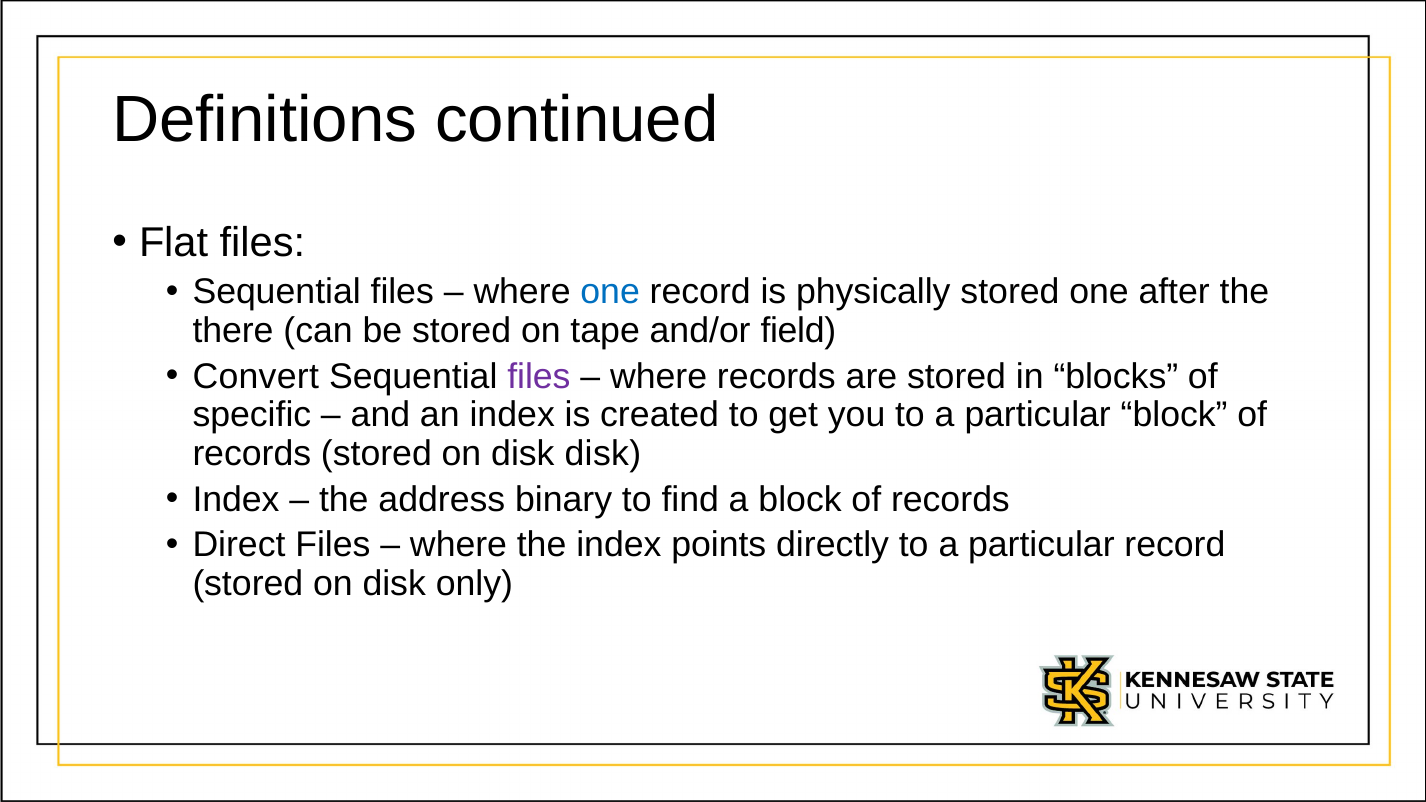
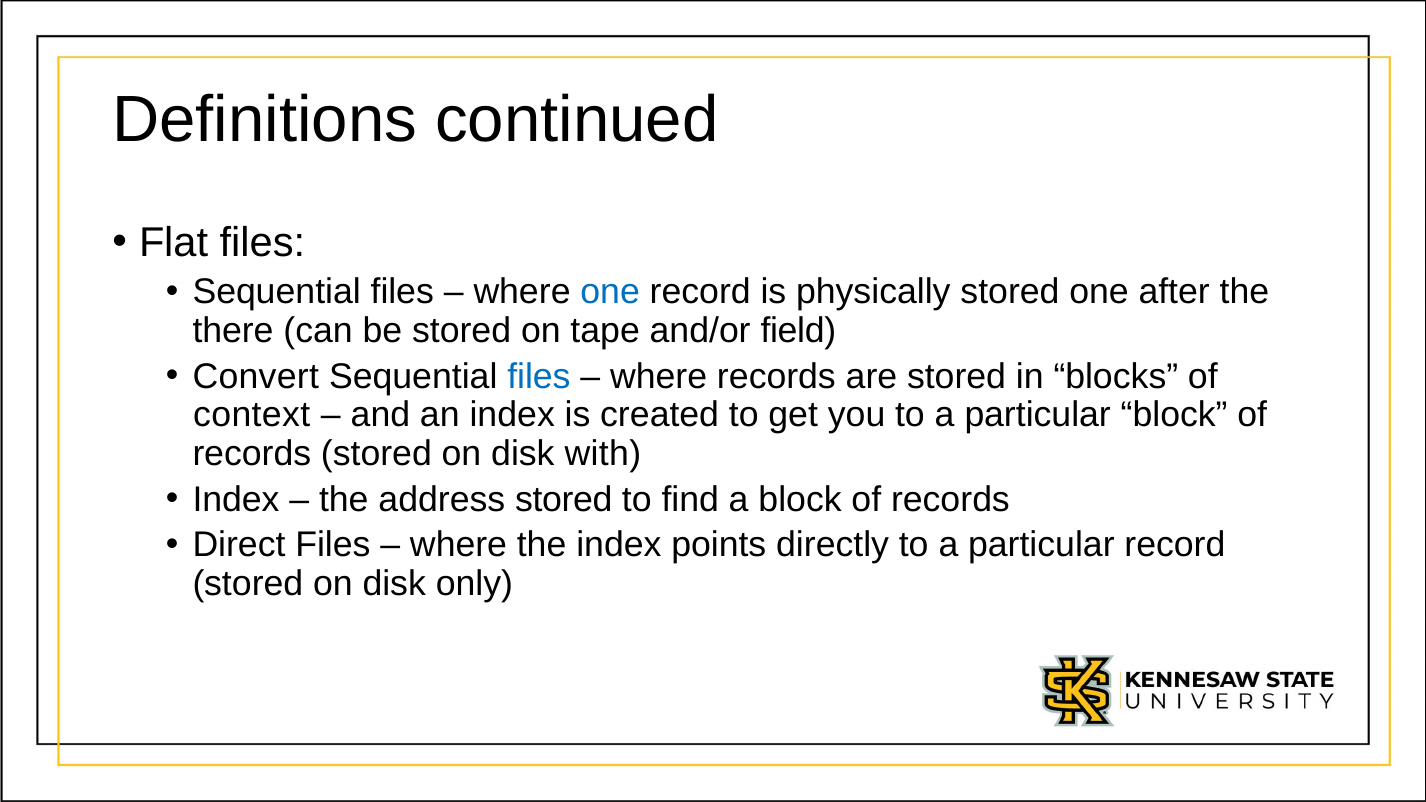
files at (539, 376) colour: purple -> blue
specific: specific -> context
disk disk: disk -> with
address binary: binary -> stored
